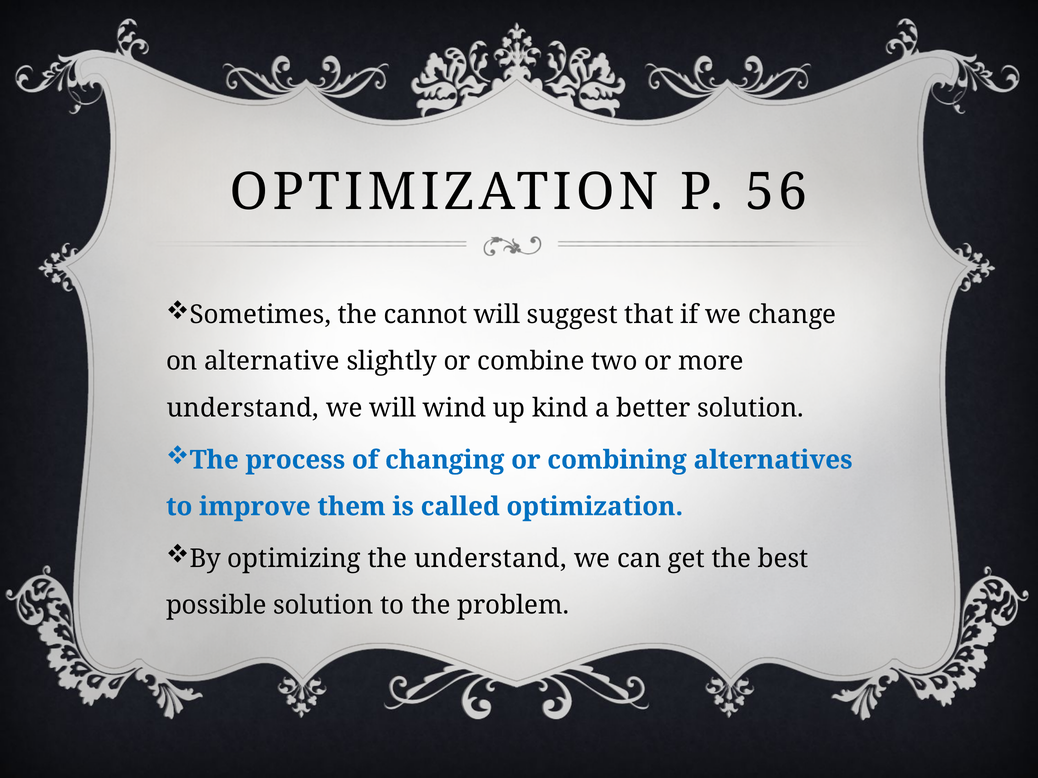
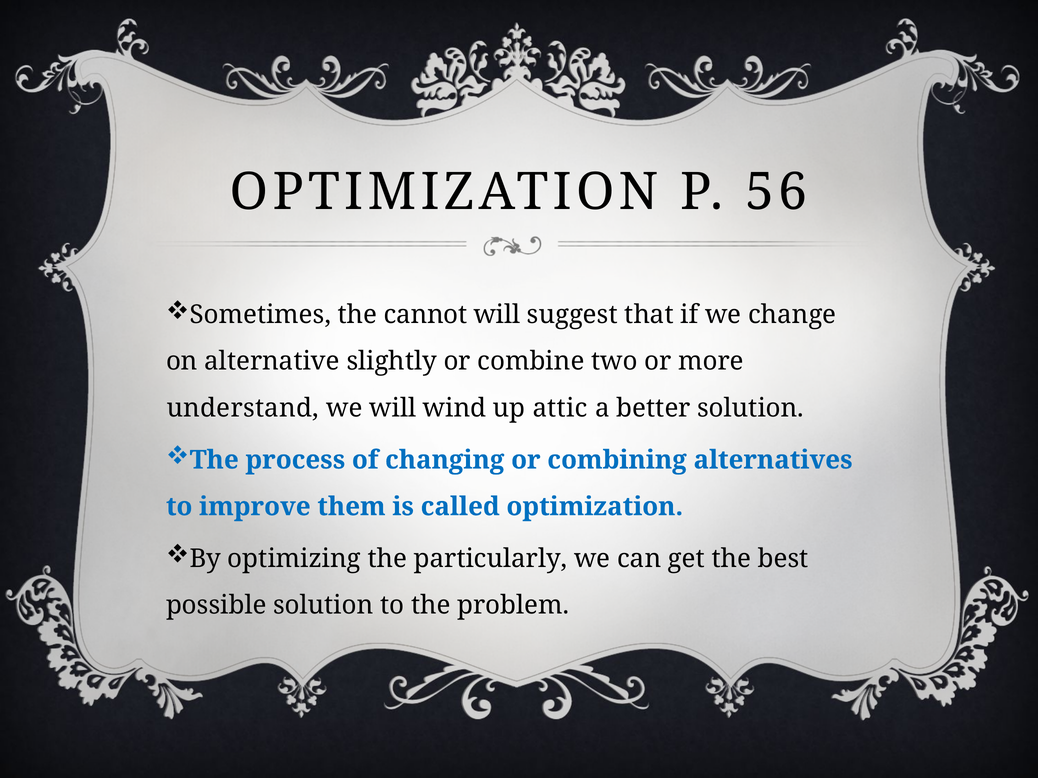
kind: kind -> attic
the understand: understand -> particularly
